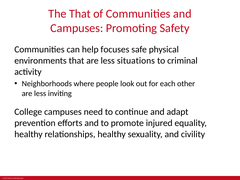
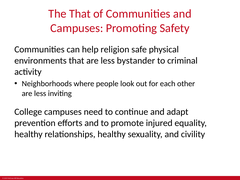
focuses: focuses -> religion
situations: situations -> bystander
